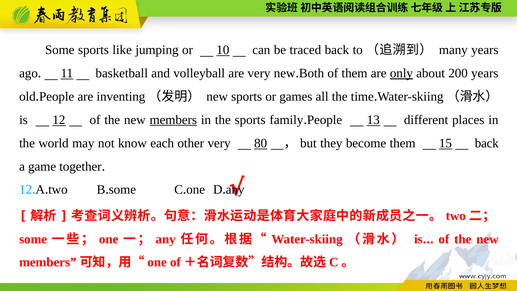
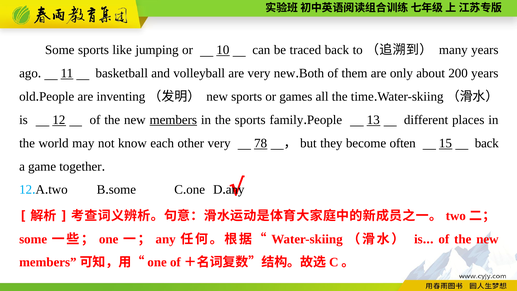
only underline: present -> none
80: 80 -> 78
become them: them -> often
